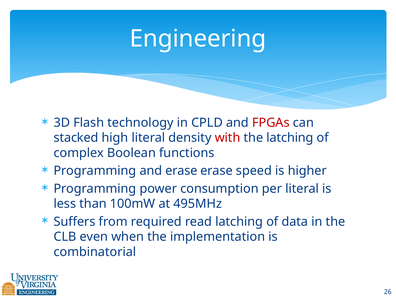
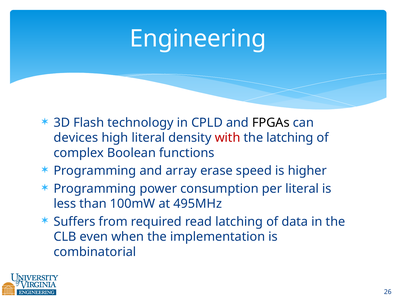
FPGAs colour: red -> black
stacked: stacked -> devices
and erase: erase -> array
